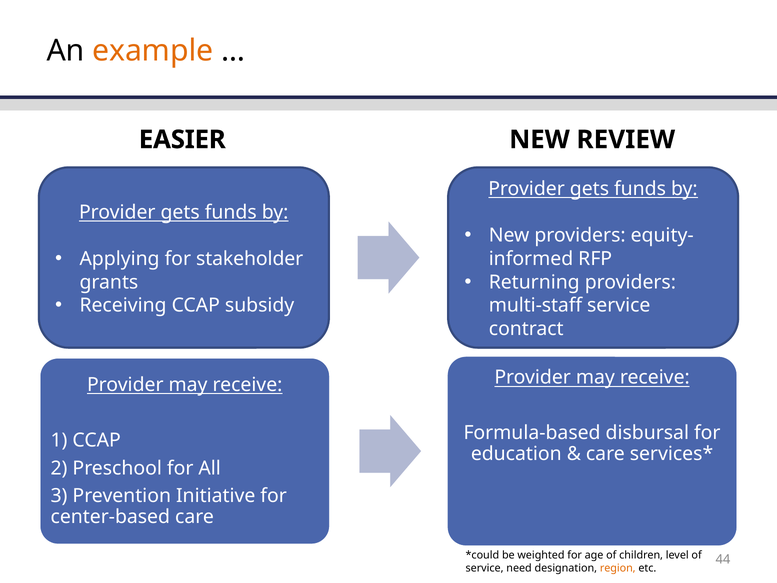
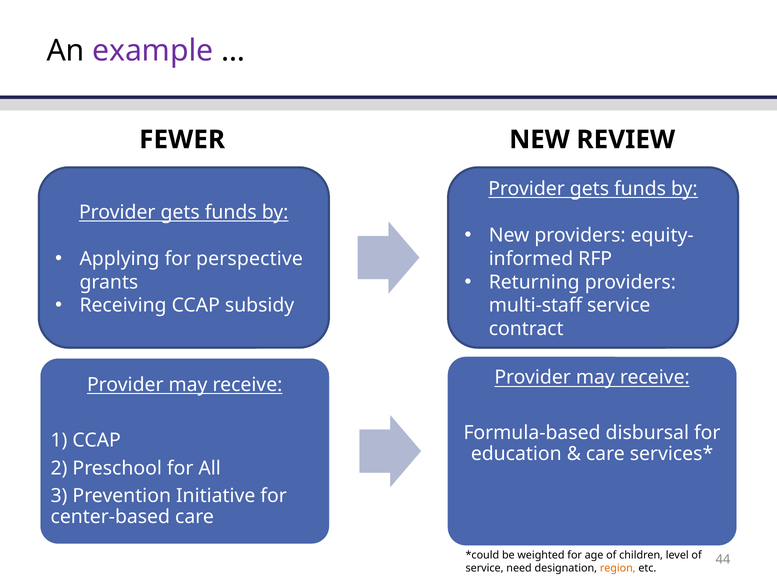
example colour: orange -> purple
EASIER: EASIER -> FEWER
stakeholder: stakeholder -> perspective
